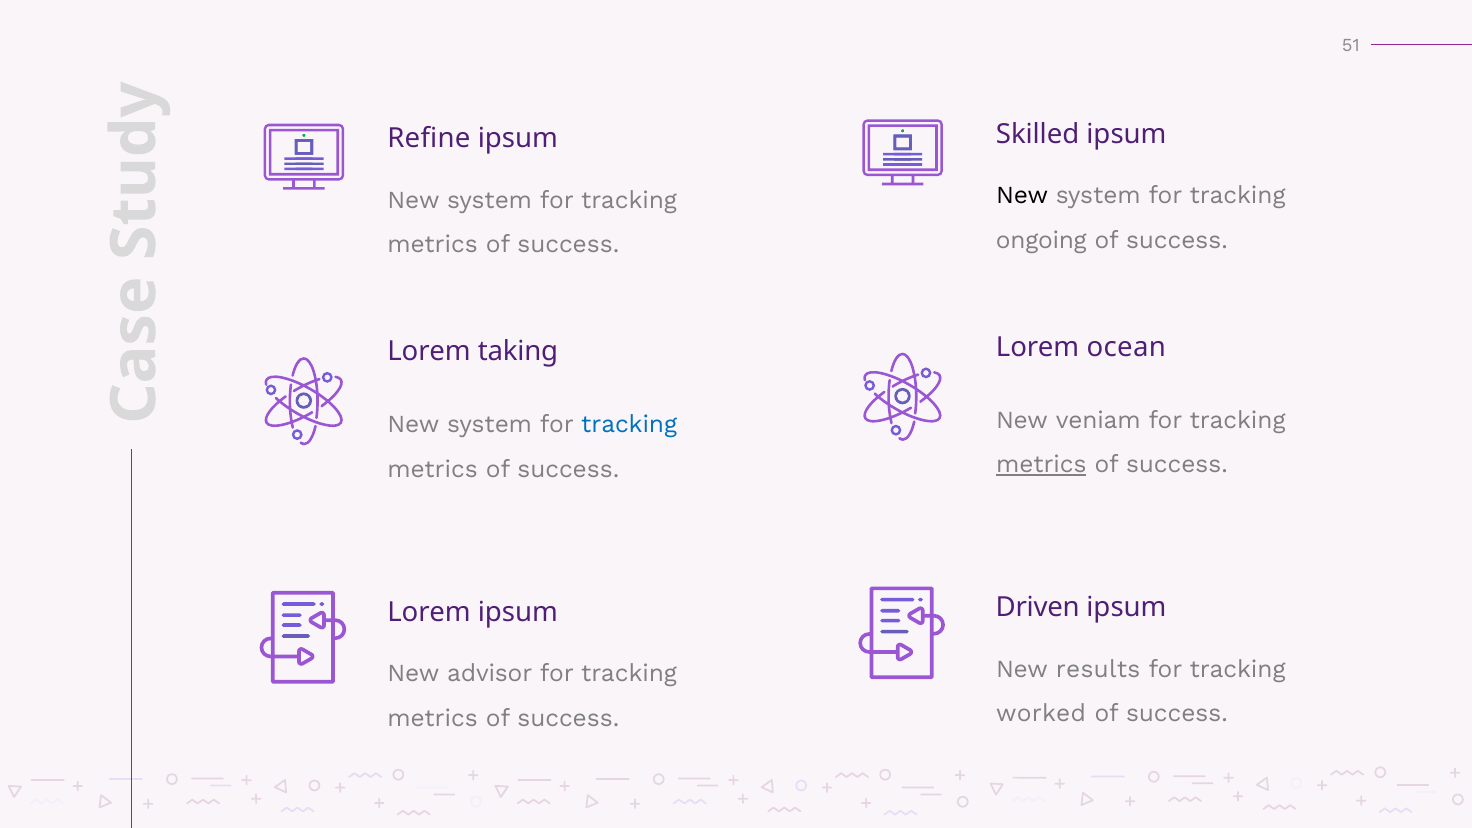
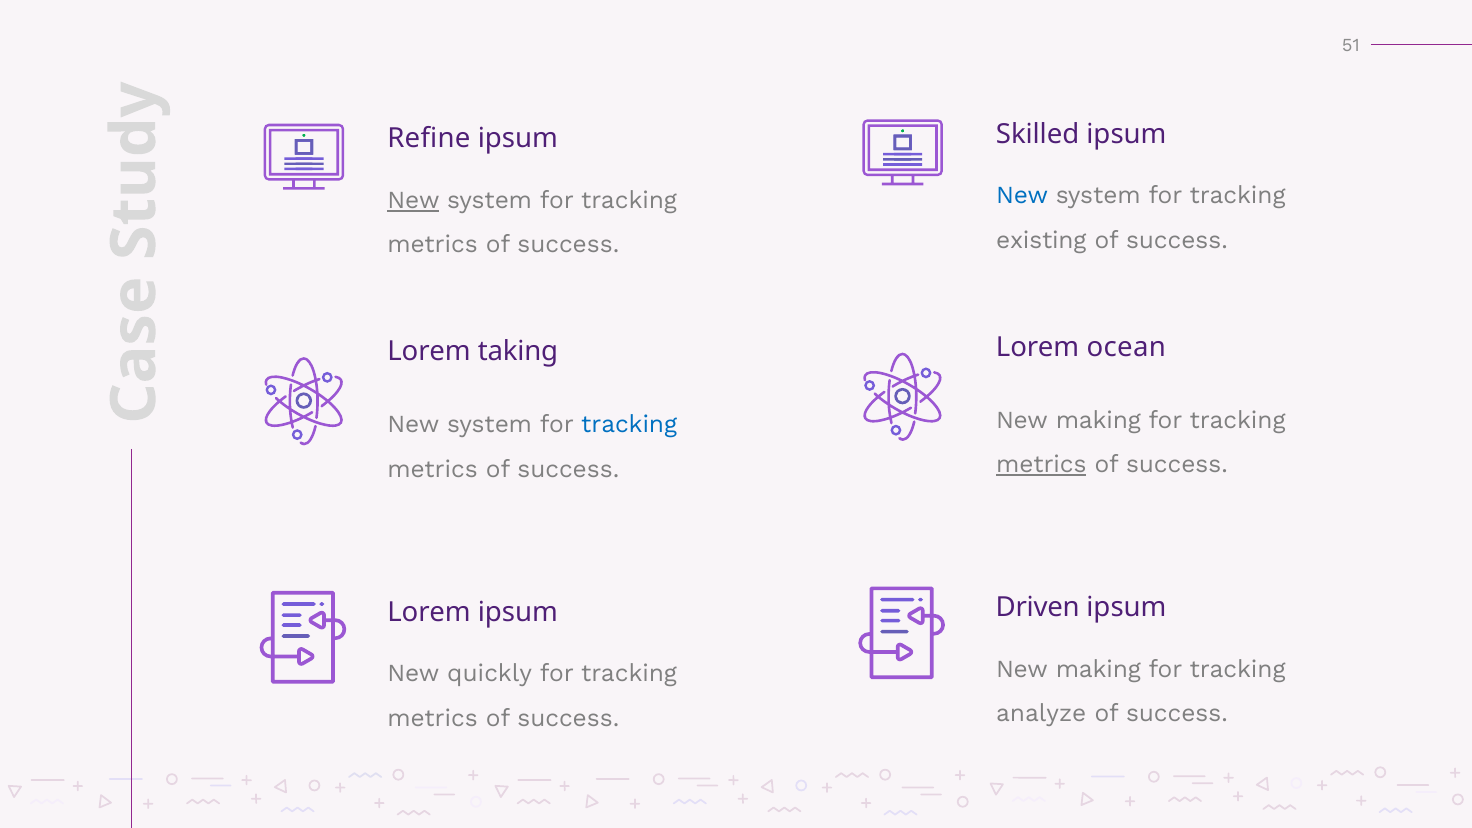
New at (1022, 196) colour: black -> blue
New at (414, 200) underline: none -> present
ongoing: ongoing -> existing
veniam at (1098, 420): veniam -> making
results at (1098, 669): results -> making
advisor: advisor -> quickly
worked: worked -> analyze
